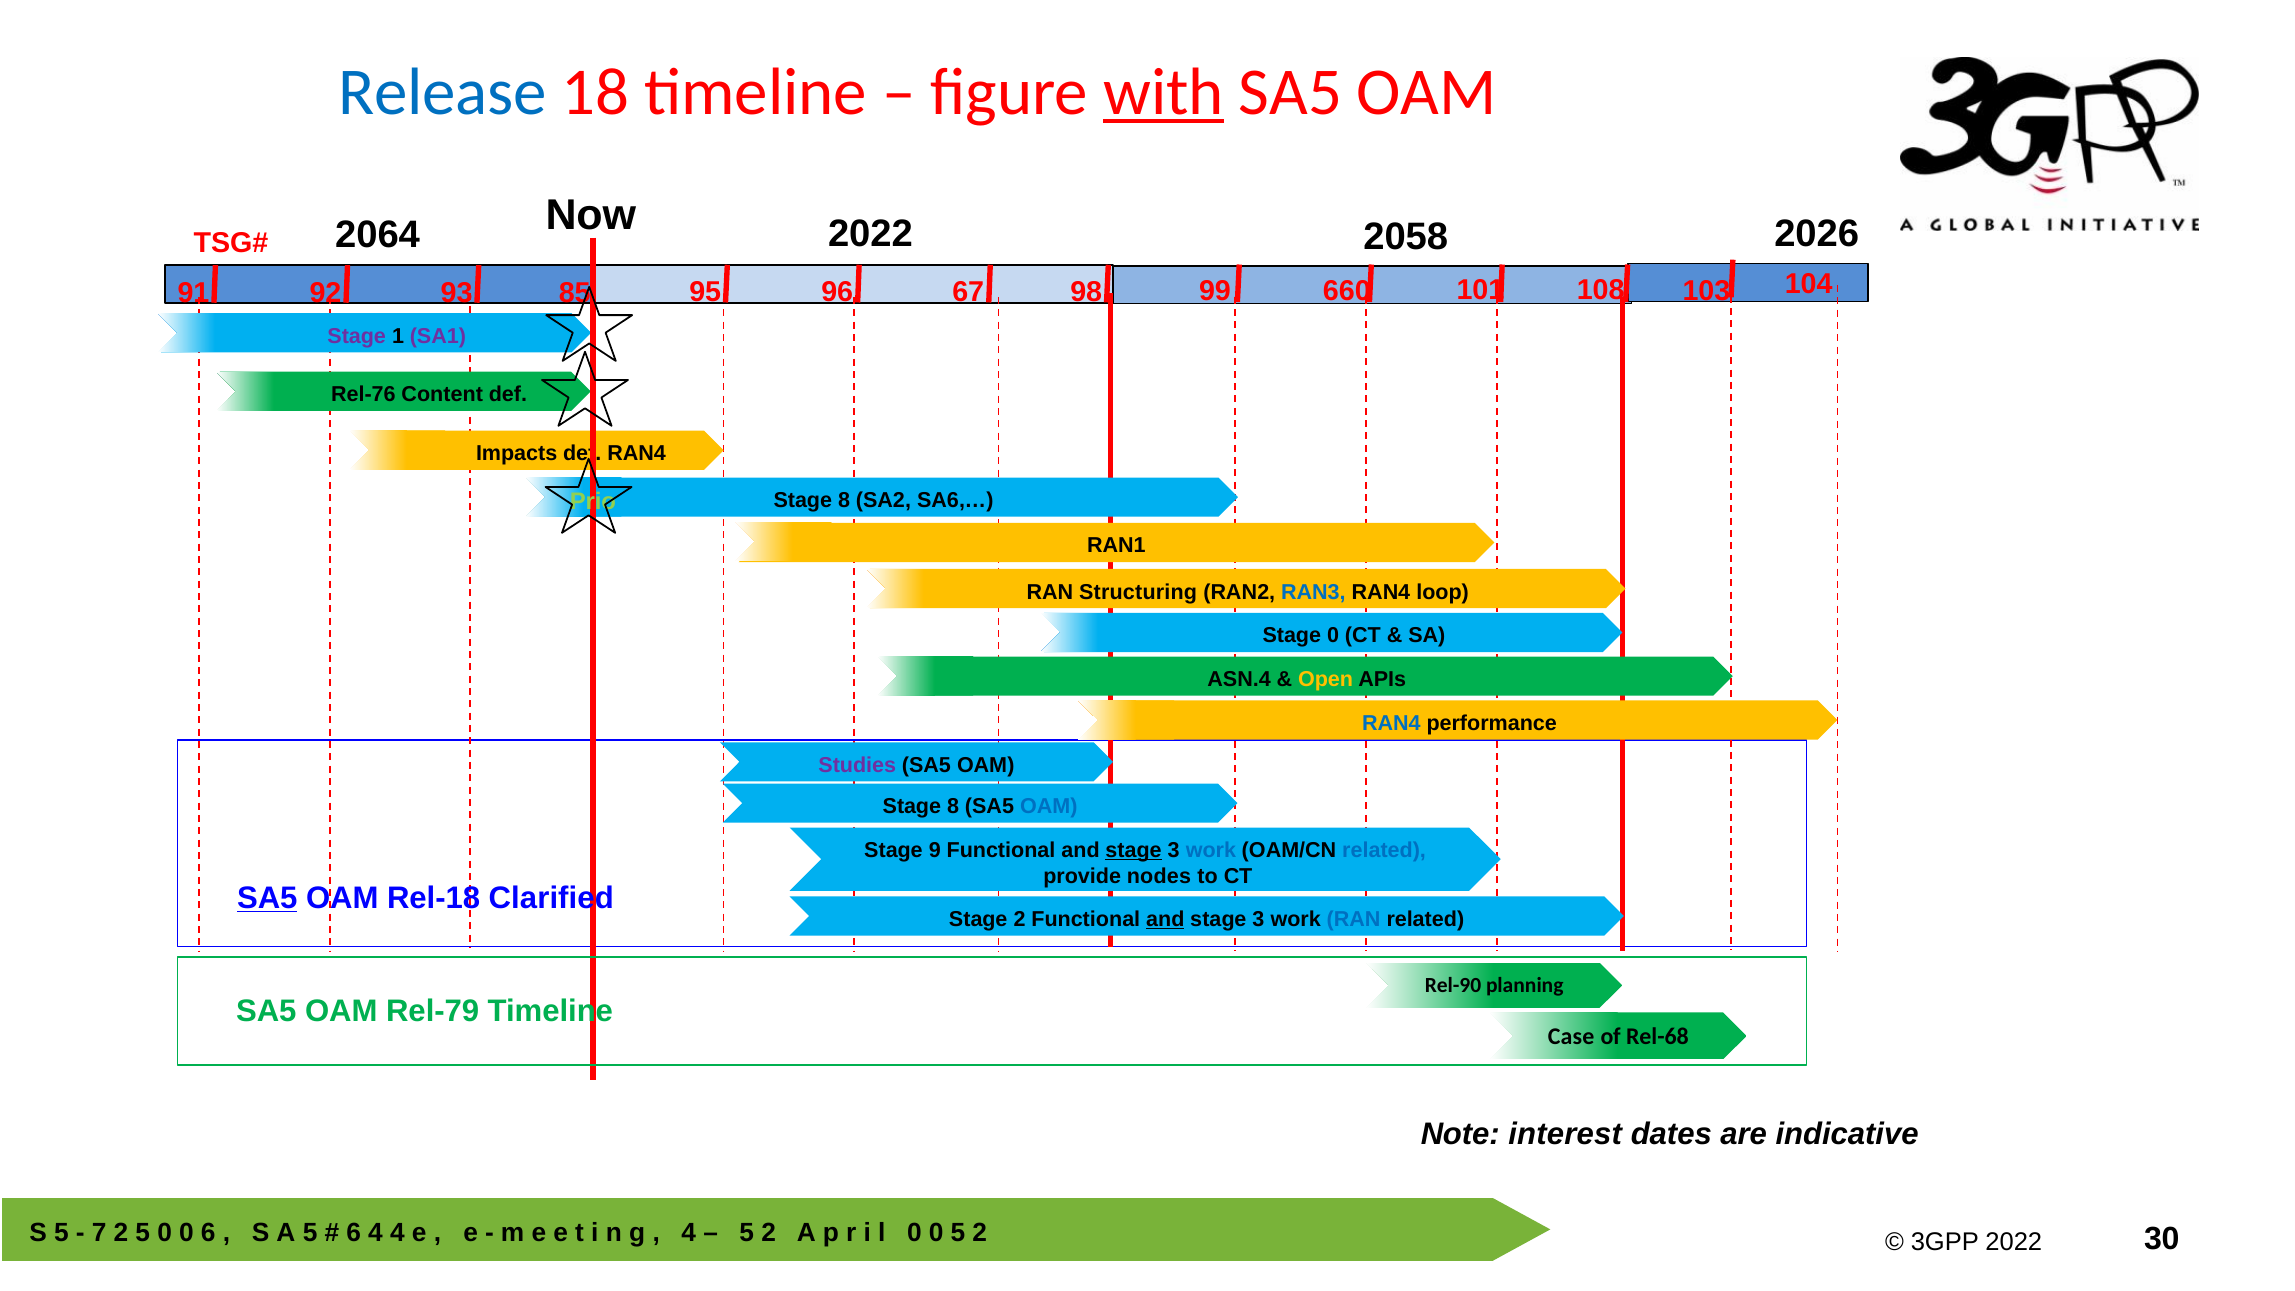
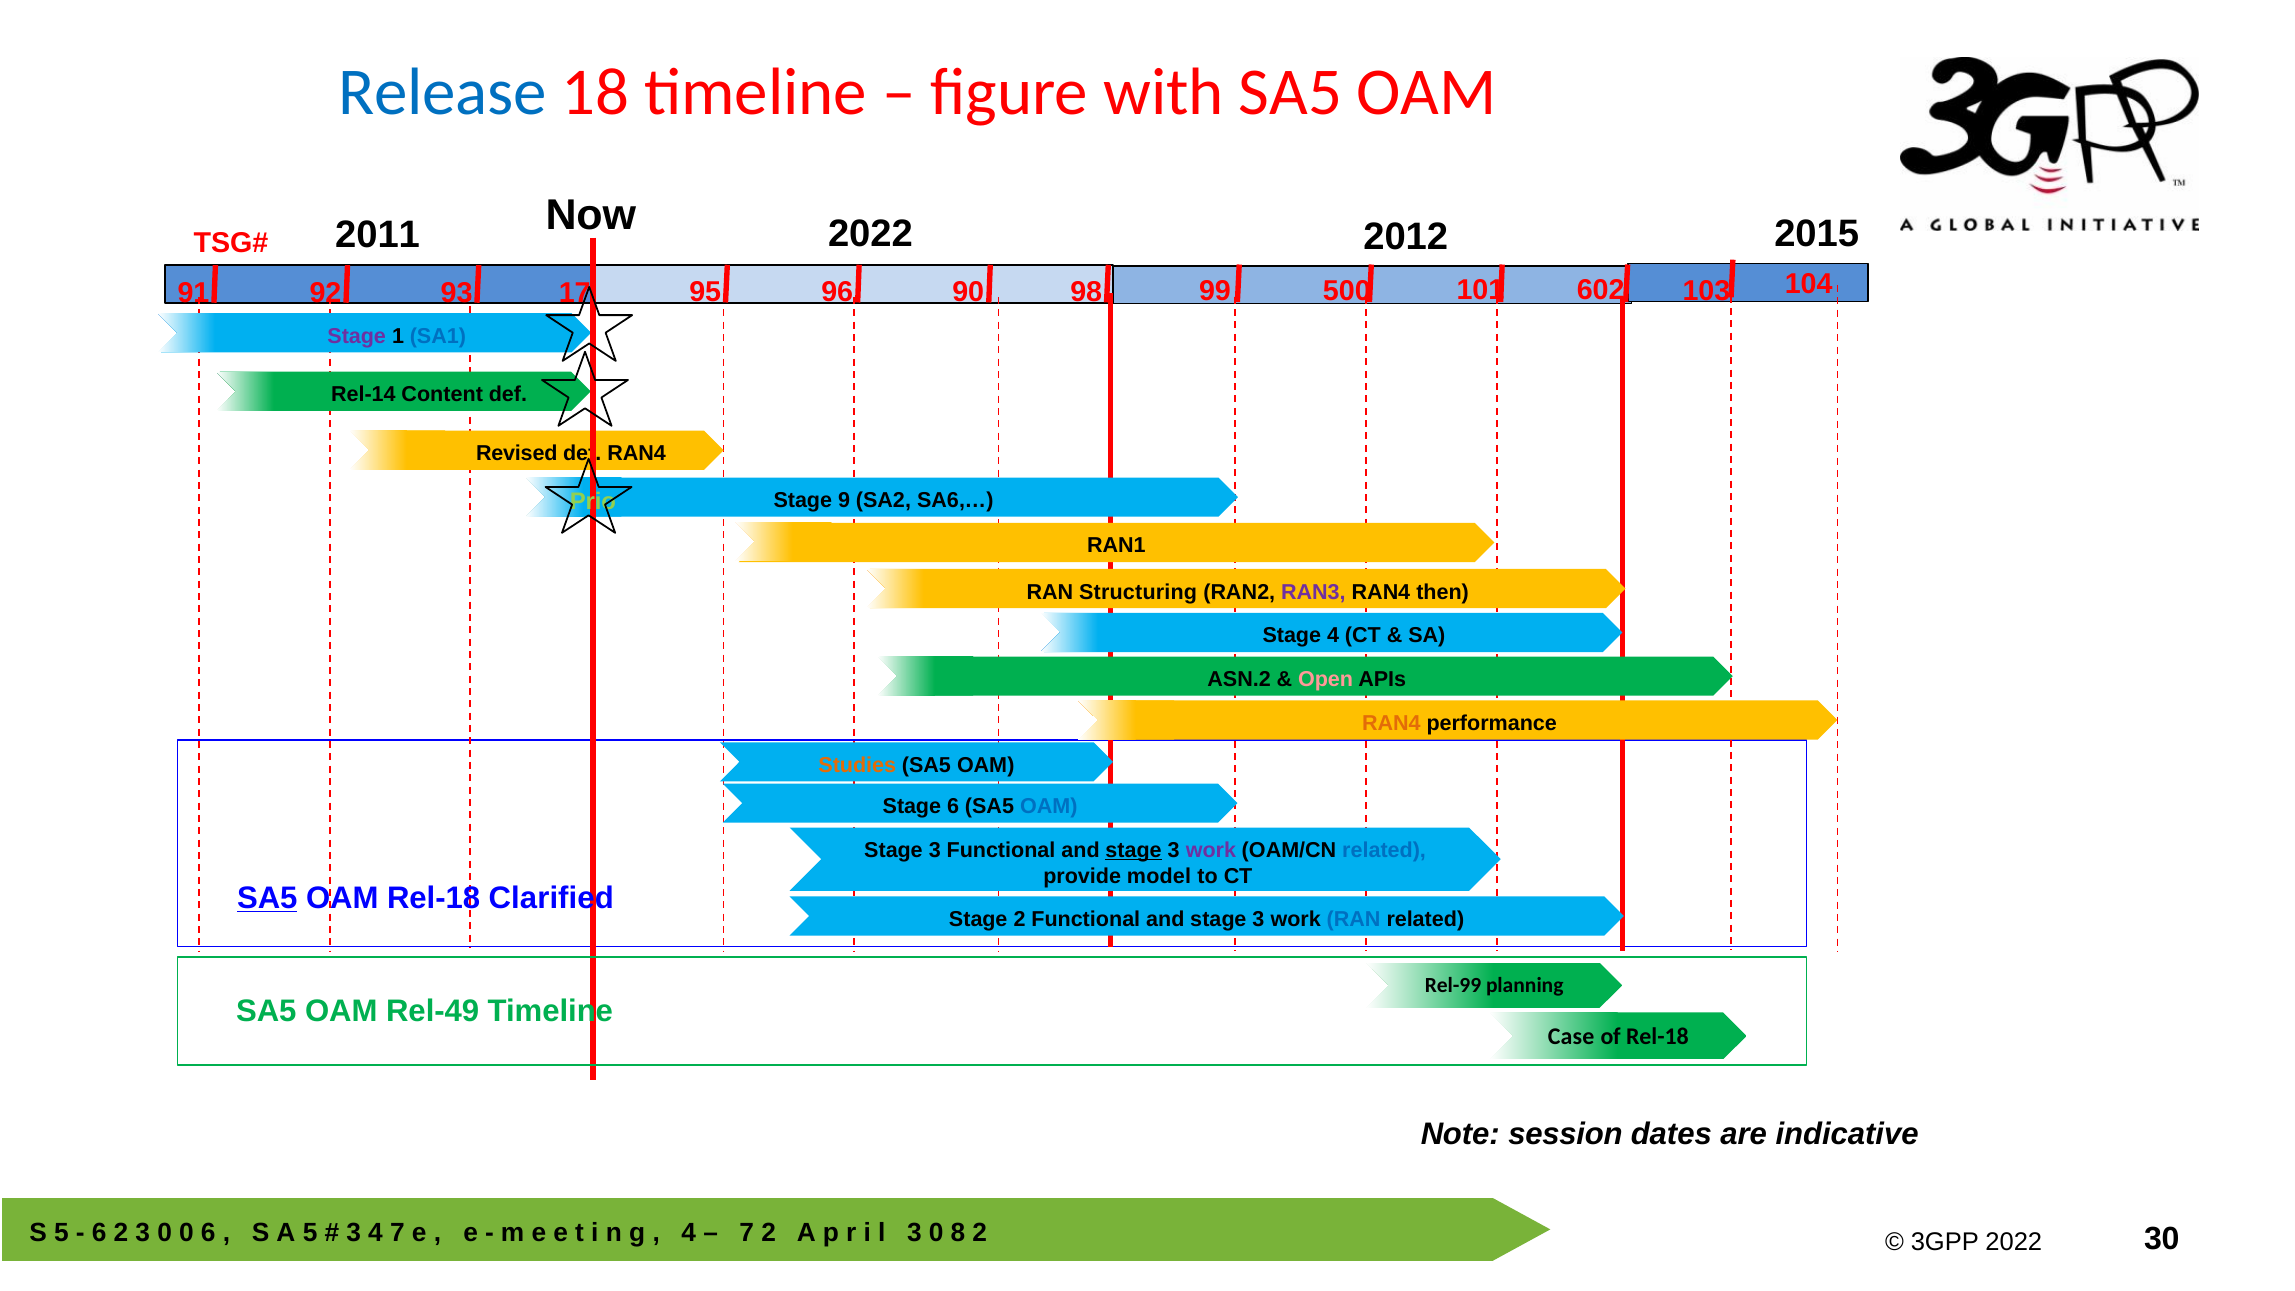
with underline: present -> none
2026: 2026 -> 2015
2064: 2064 -> 2011
2058 at (1406, 236): 2058 -> 2012
660: 660 -> 500
108: 108 -> 602
67: 67 -> 90
85: 85 -> 17
SA1 colour: purple -> blue
Rel-76: Rel-76 -> Rel-14
Impacts: Impacts -> Revised
8 at (844, 500): 8 -> 9
RAN3 colour: blue -> purple
loop: loop -> then
Stage 0: 0 -> 4
ASN.4: ASN.4 -> ASN.2
Open colour: yellow -> pink
RAN4 at (1391, 723) colour: blue -> orange
Studies colour: purple -> orange
8 at (953, 806): 8 -> 6
9 at (935, 850): 9 -> 3
work at (1211, 850) colour: blue -> purple
nodes: nodes -> model
and at (1165, 919) underline: present -> none
Rel-90: Rel-90 -> Rel-99
Rel-79: Rel-79 -> Rel-49
of Rel-68: Rel-68 -> Rel-18
interest: interest -> session
7 at (99, 1233): 7 -> 6
2 5: 5 -> 3
6 at (354, 1233): 6 -> 3
4 at (397, 1233): 4 -> 7
5 at (747, 1233): 5 -> 7
0 at (914, 1233): 0 -> 3
5 at (958, 1233): 5 -> 8
